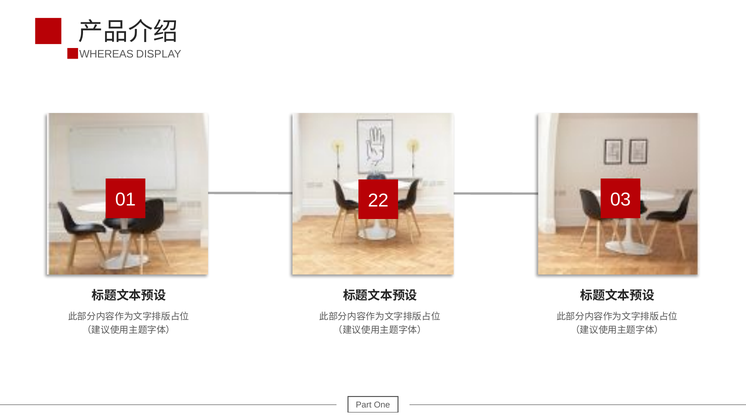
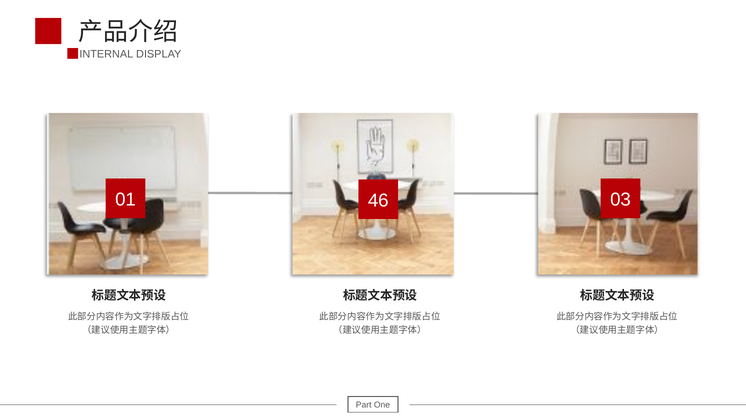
WHEREAS: WHEREAS -> INTERNAL
22: 22 -> 46
